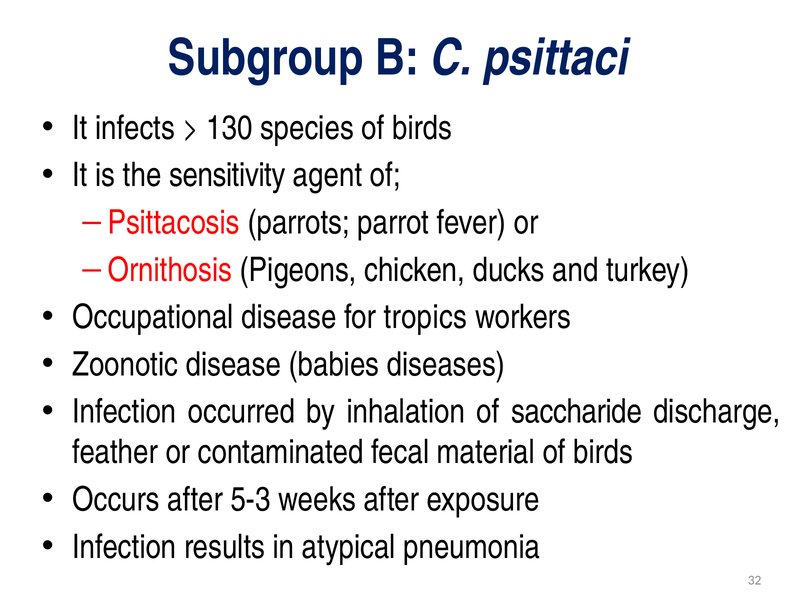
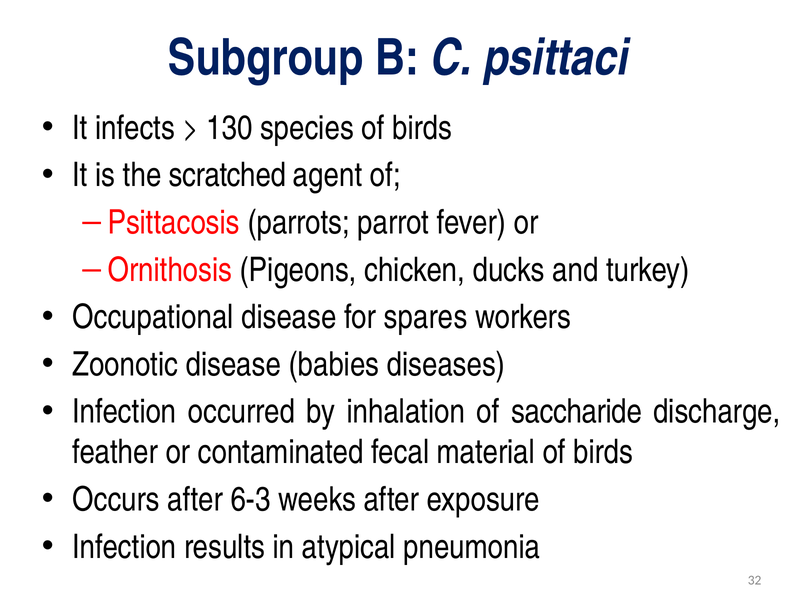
sensitivity: sensitivity -> scratched
tropics: tropics -> spares
5-3: 5-3 -> 6-3
